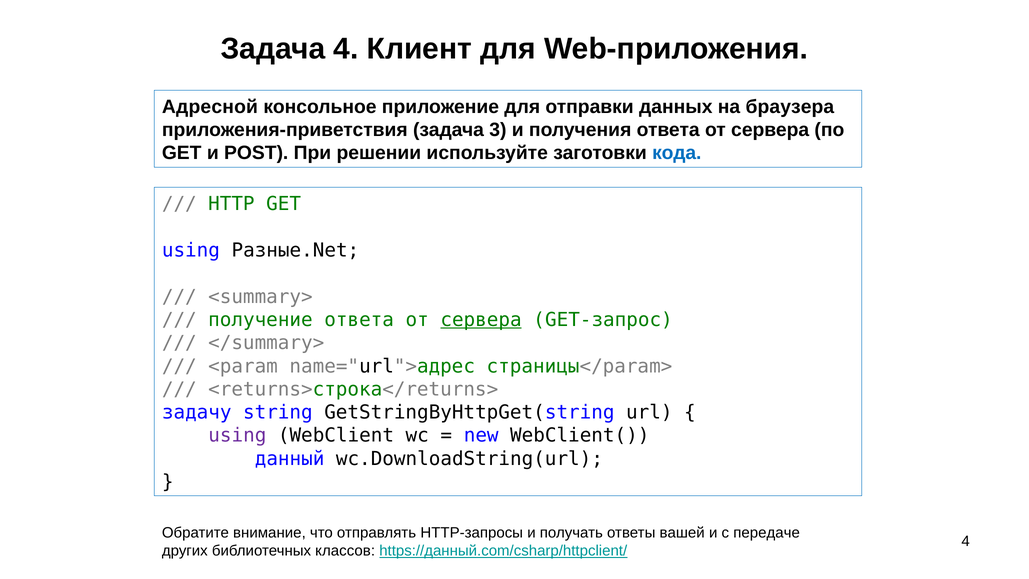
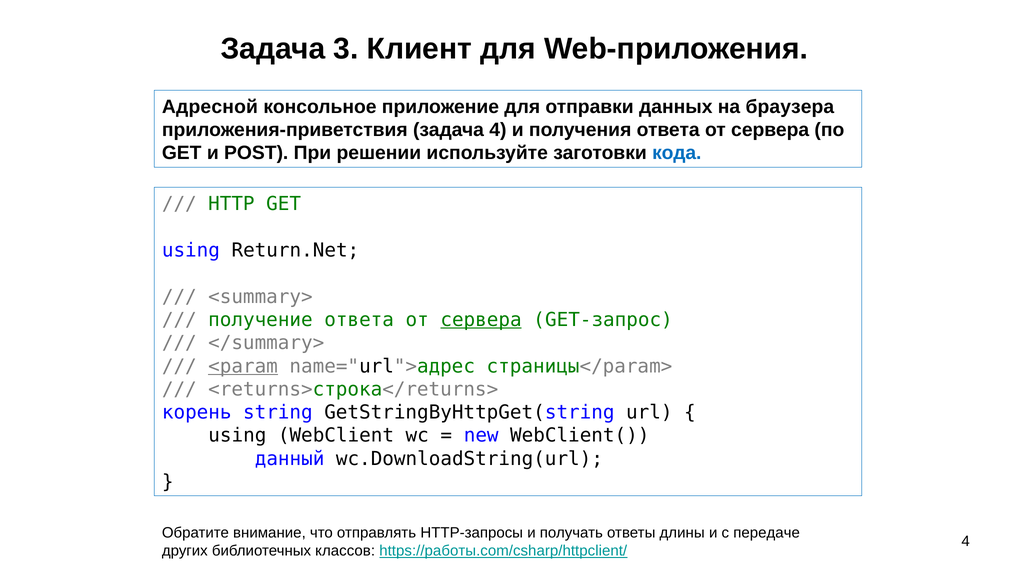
Задача 4: 4 -> 3
задача 3: 3 -> 4
Разные.Net: Разные.Net -> Return.Net
<param underline: none -> present
задачу: задачу -> корень
using at (237, 435) colour: purple -> black
вашей: вашей -> длины
https://данный.com/csharp/httpclient/: https://данный.com/csharp/httpclient/ -> https://работы.com/csharp/httpclient/
